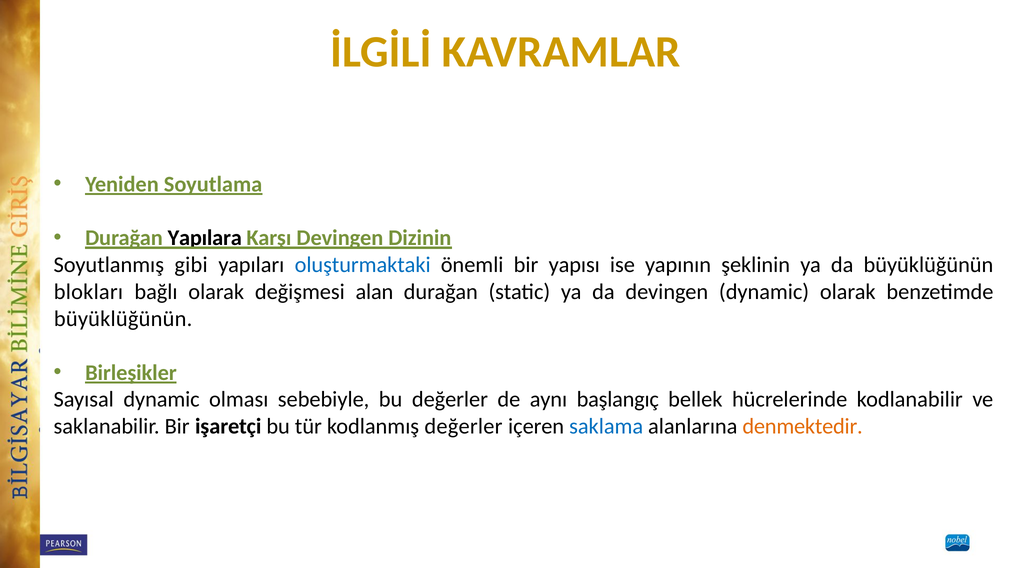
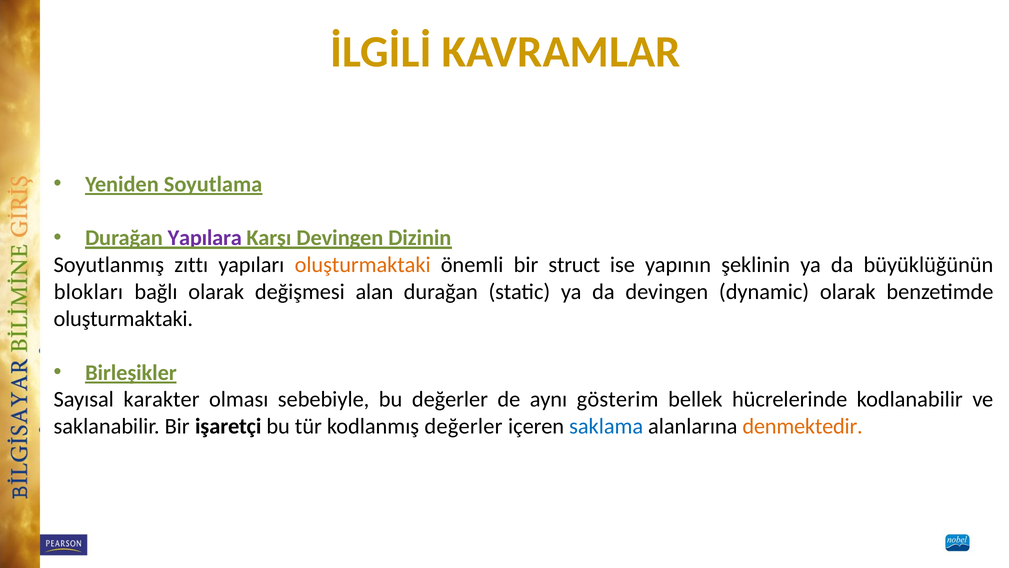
Yapılara colour: black -> purple
gibi: gibi -> zıttı
oluşturmaktaki at (363, 265) colour: blue -> orange
yapısı: yapısı -> struct
büyüklüğünün at (123, 319): büyüklüğünün -> oluşturmaktaki
Sayısal dynamic: dynamic -> karakter
başlangıç: başlangıç -> gösterim
